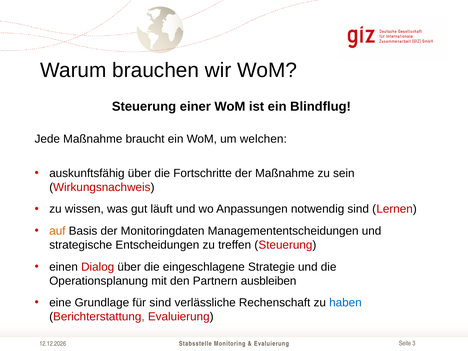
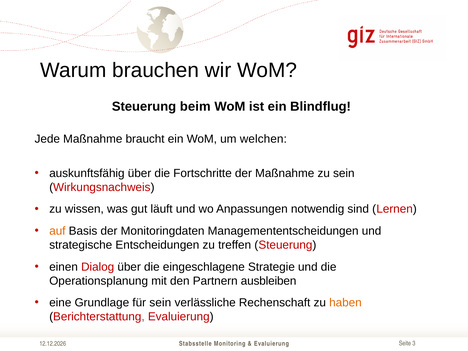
einer: einer -> beim
für sind: sind -> sein
haben colour: blue -> orange
